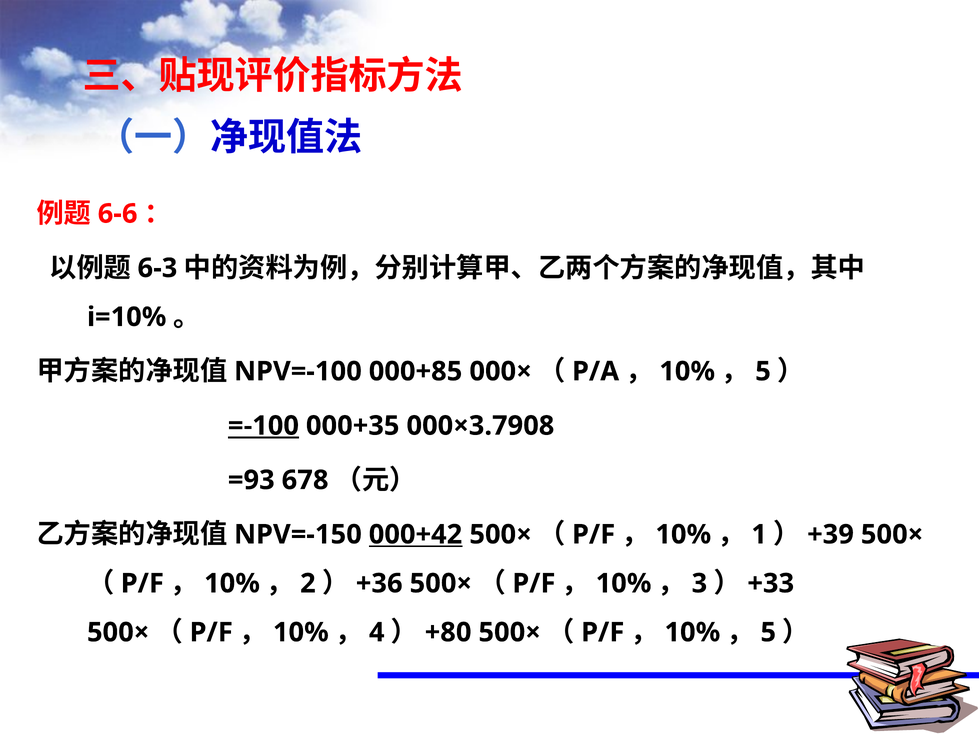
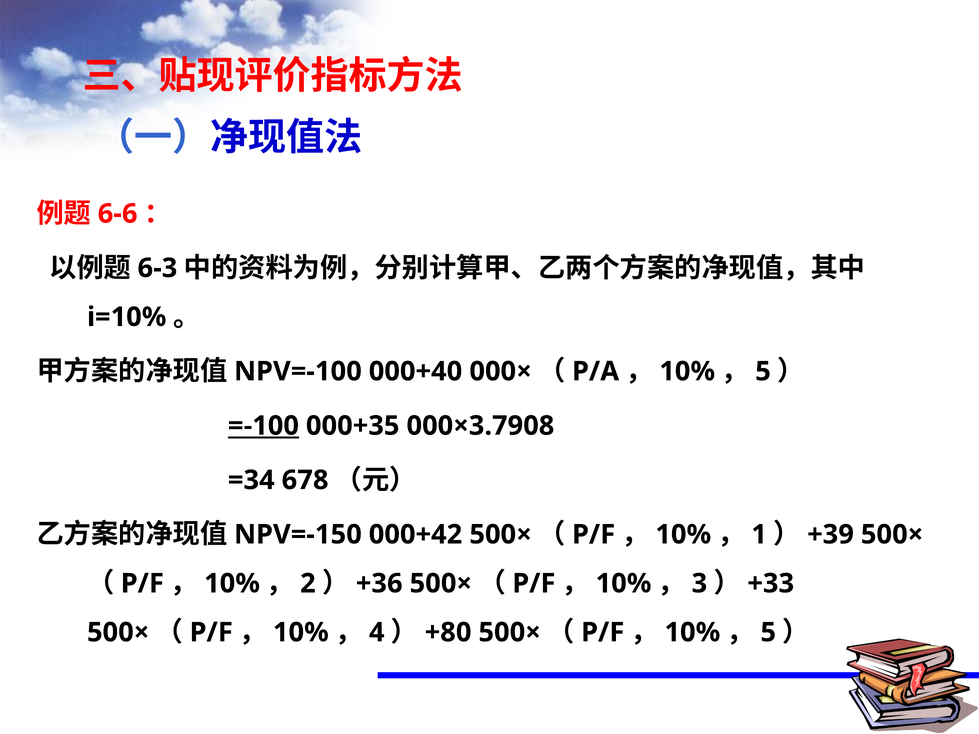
000+85: 000+85 -> 000+40
=93: =93 -> =34
000+42 underline: present -> none
